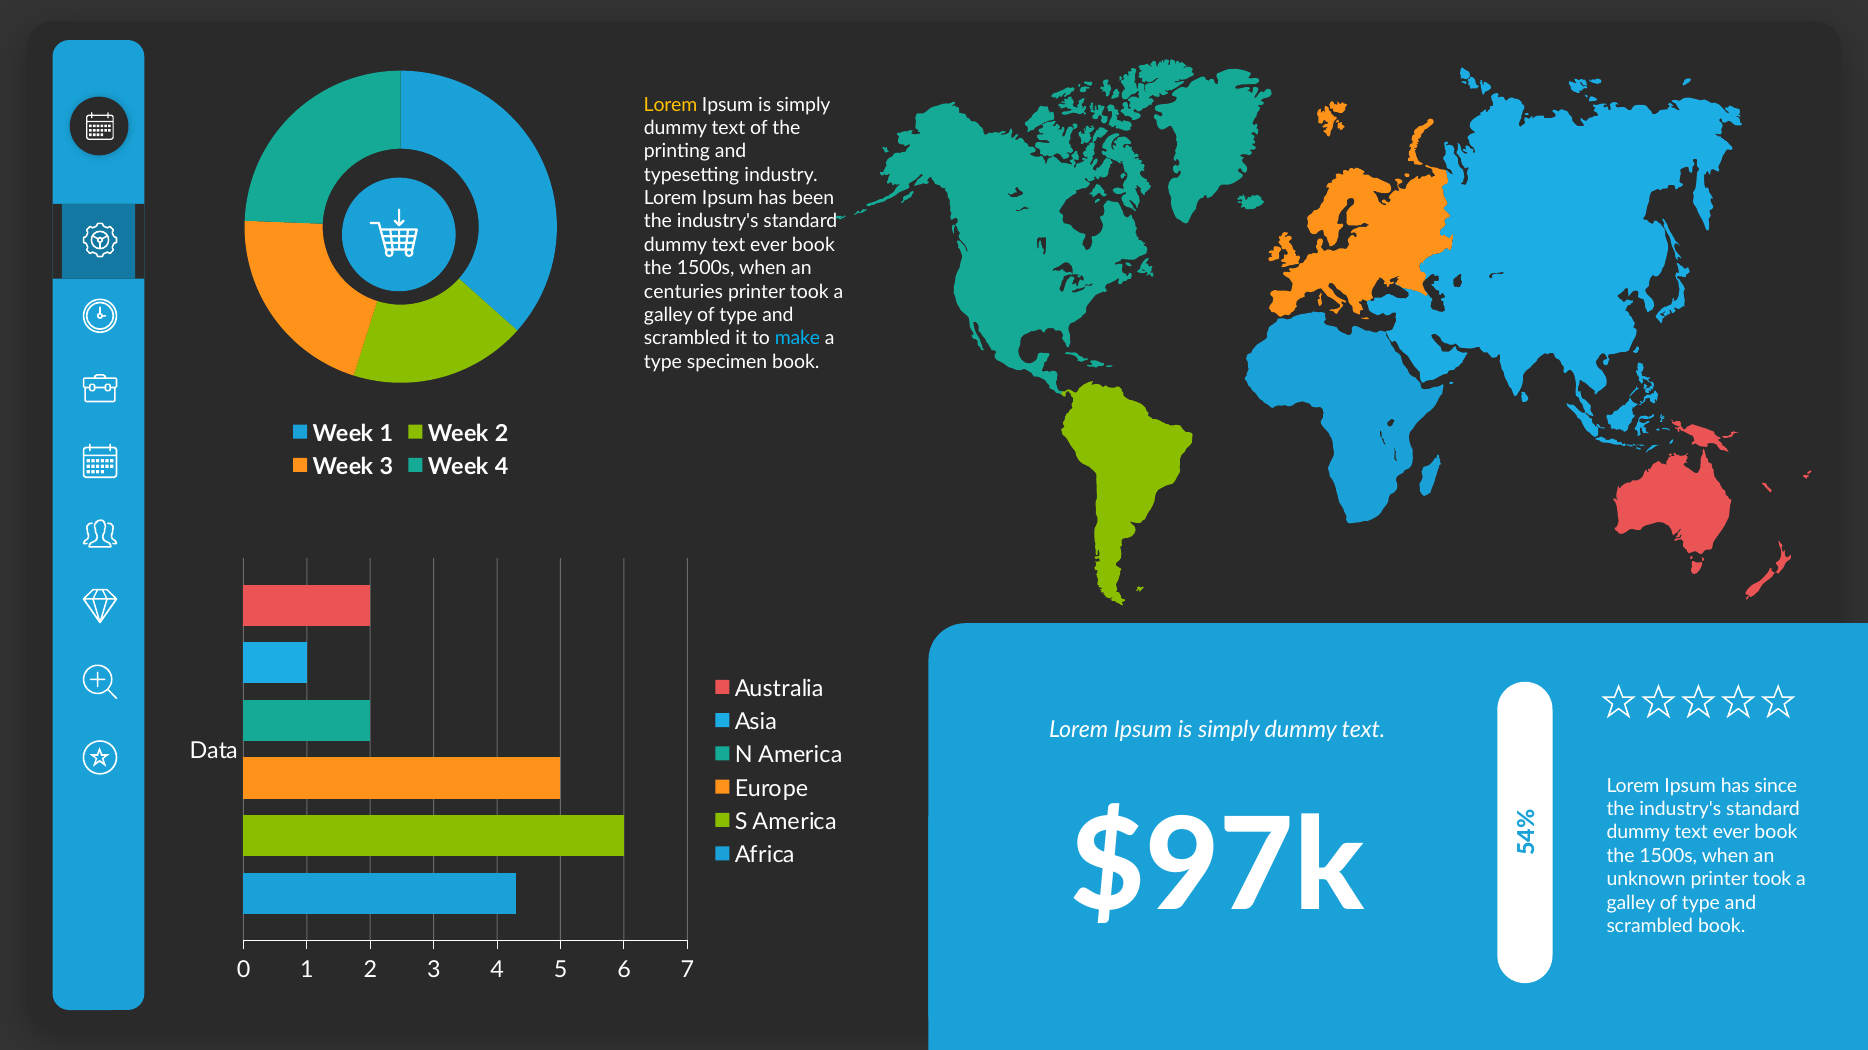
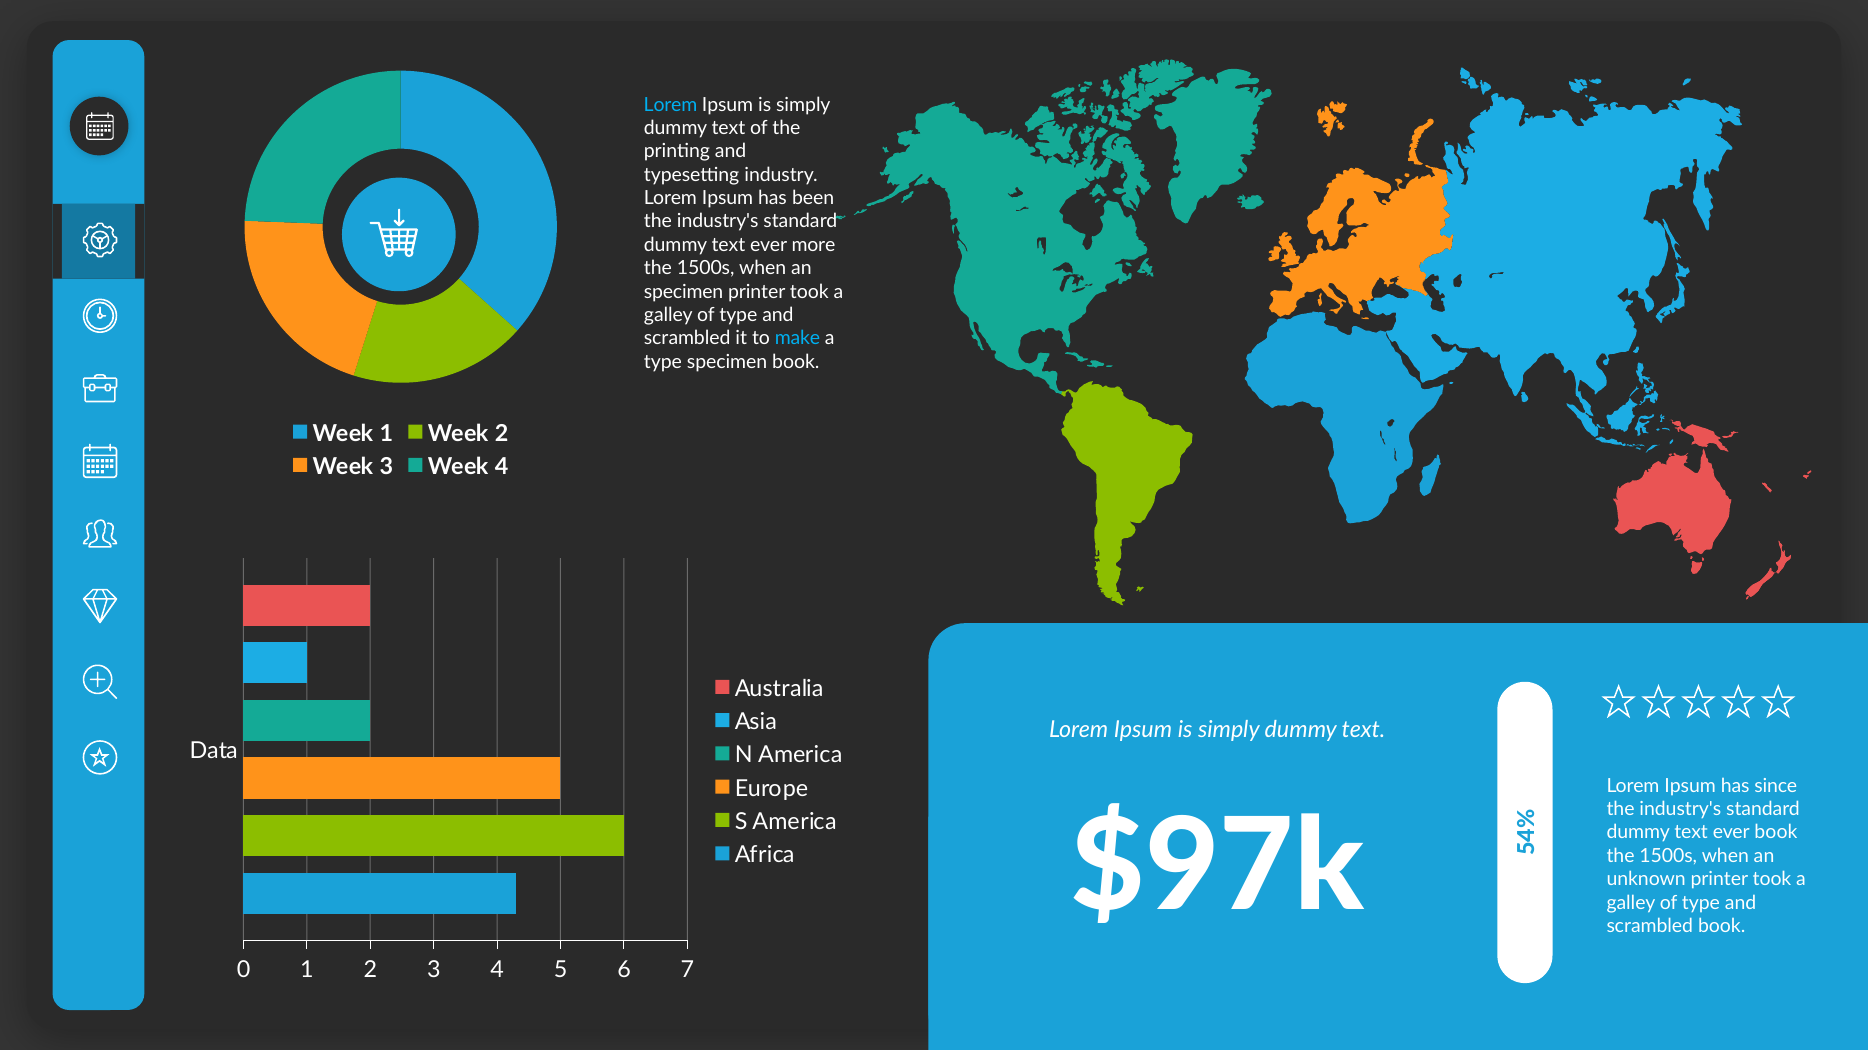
Lorem at (671, 105) colour: yellow -> light blue
book at (813, 245): book -> more
centuries at (683, 292): centuries -> specimen
